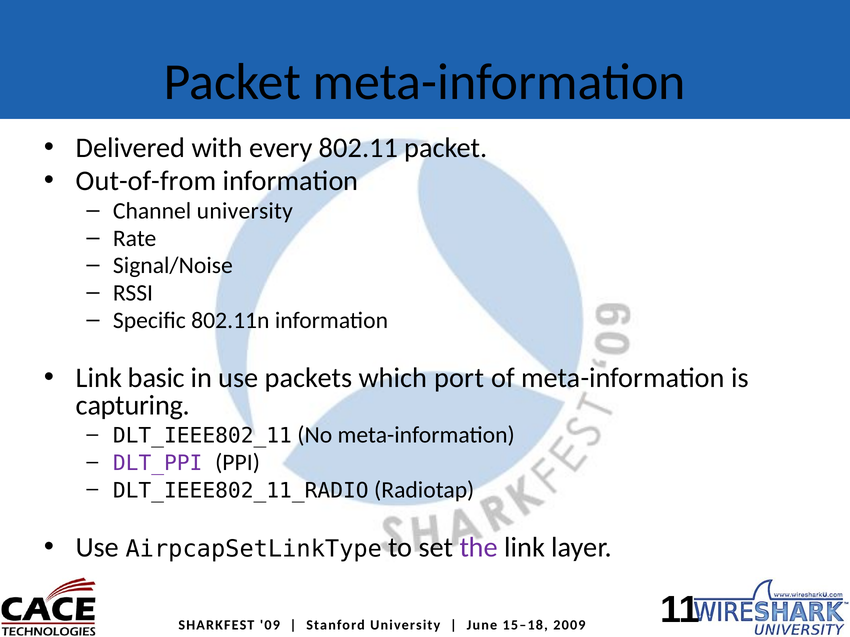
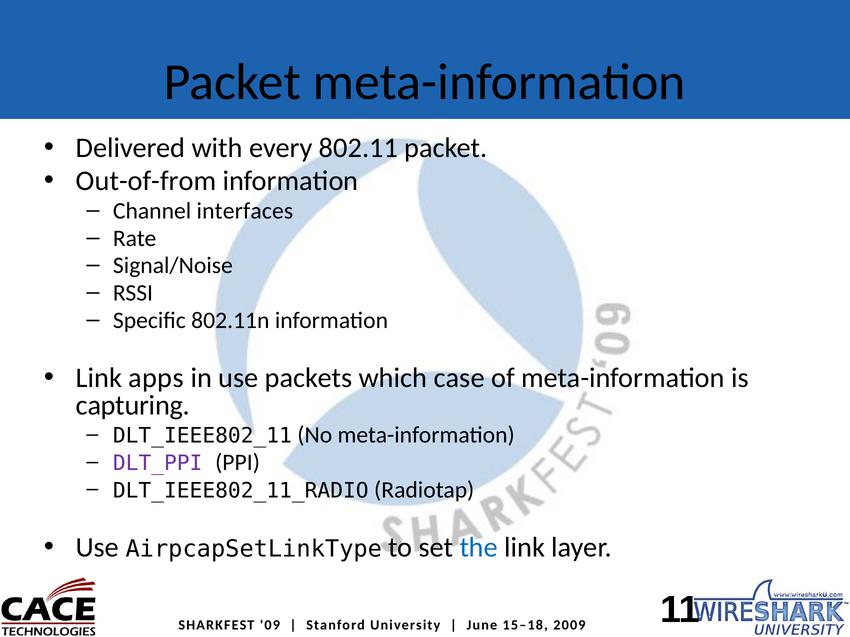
Channel university: university -> interfaces
basic: basic -> apps
port: port -> case
the colour: purple -> blue
